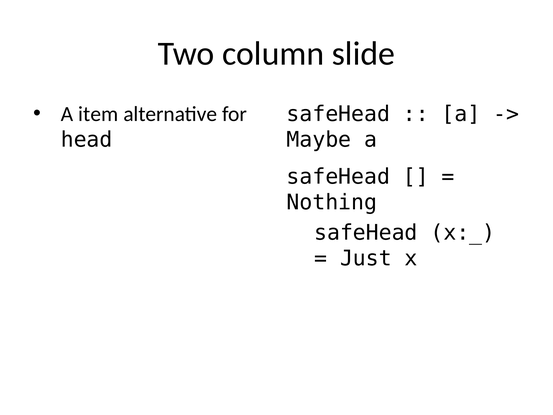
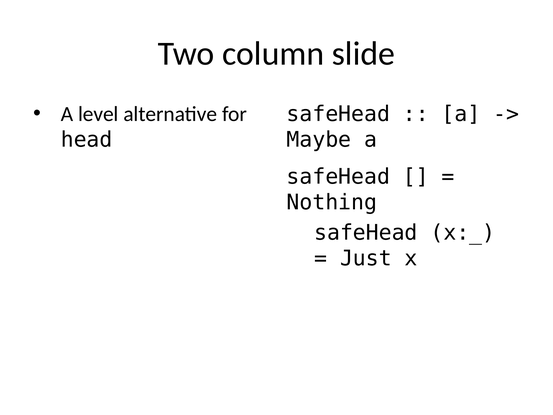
item: item -> level
